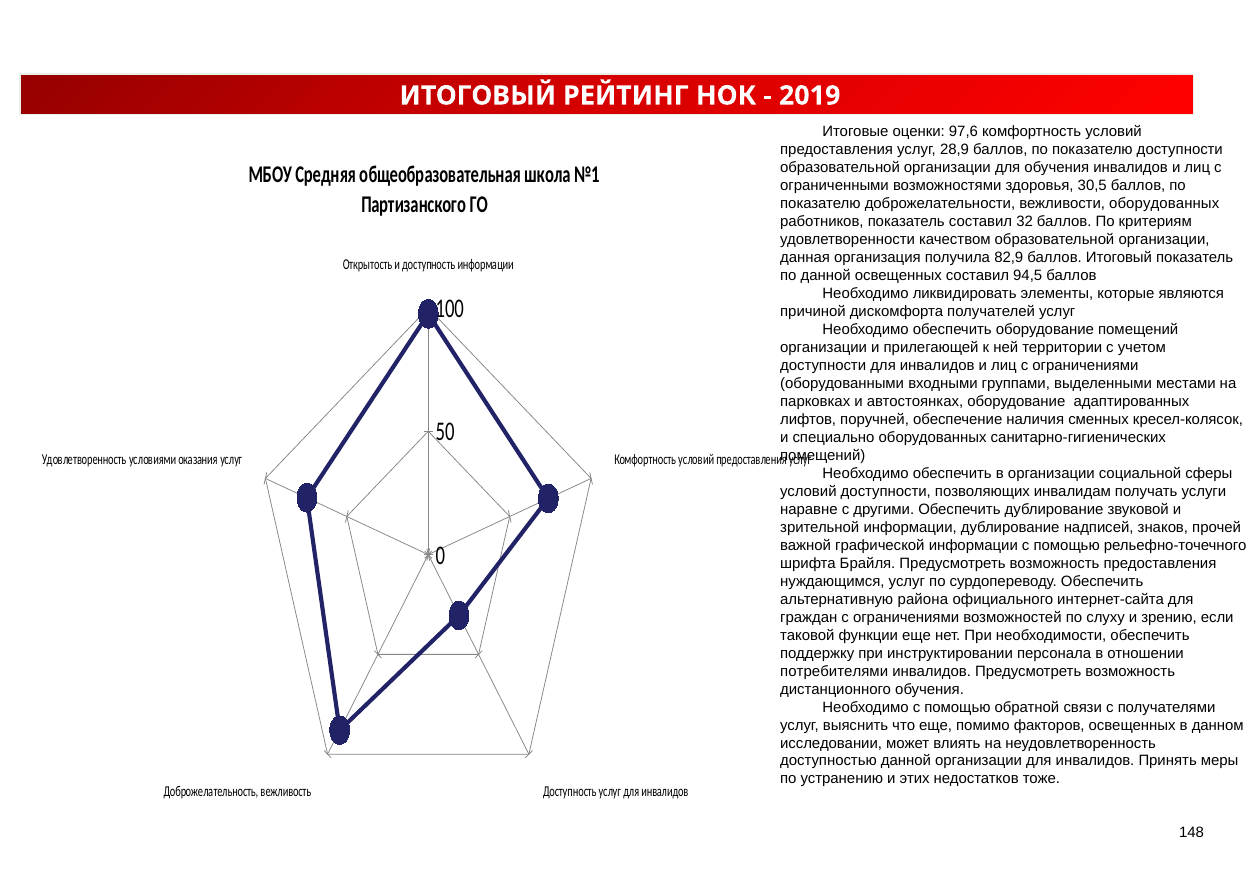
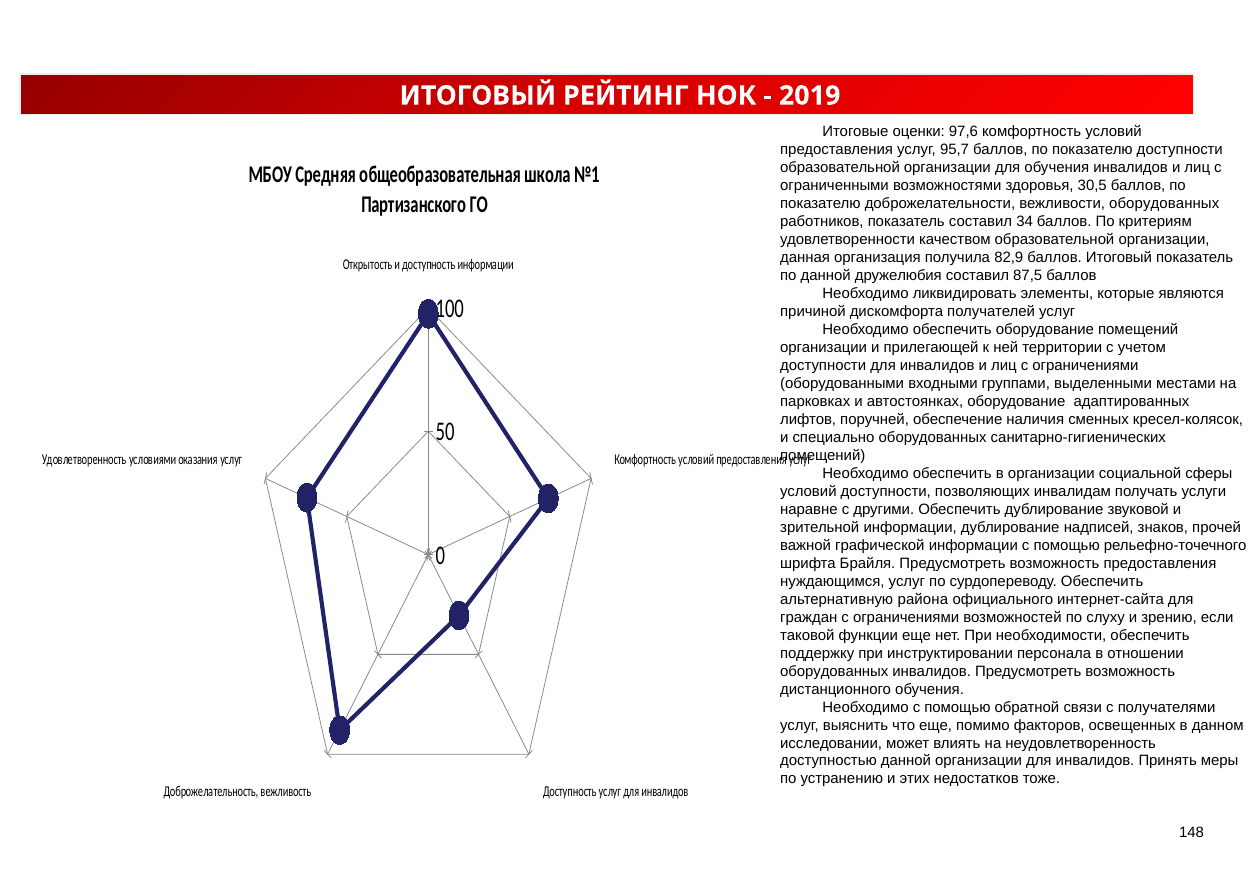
28,9: 28,9 -> 95,7
32: 32 -> 34
данной освещенных: освещенных -> дружелюбия
94,5: 94,5 -> 87,5
потребителями at (834, 671): потребителями -> оборудованных
